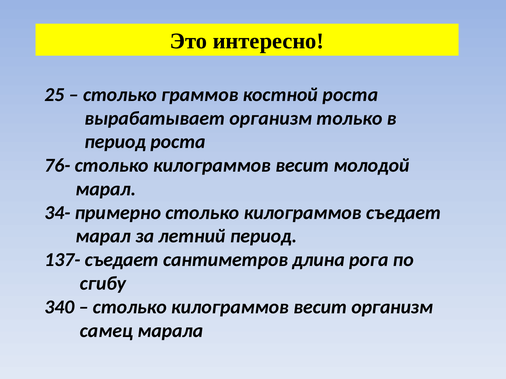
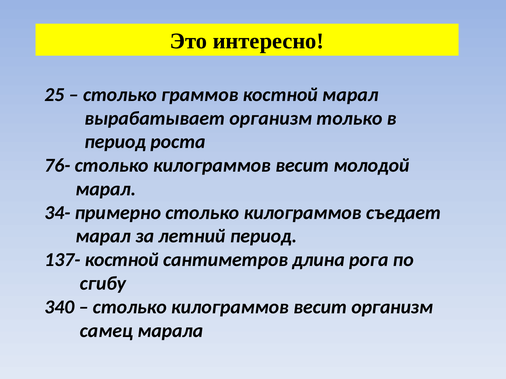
костной роста: роста -> марал
137- съедает: съедает -> костной
